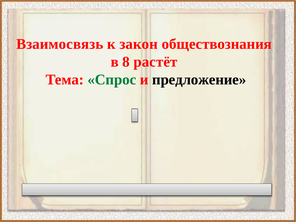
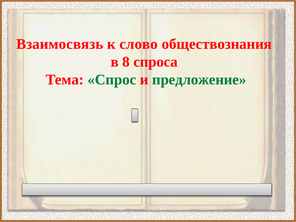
закон: закон -> слово
растёт: растёт -> спроса
предложение colour: black -> green
